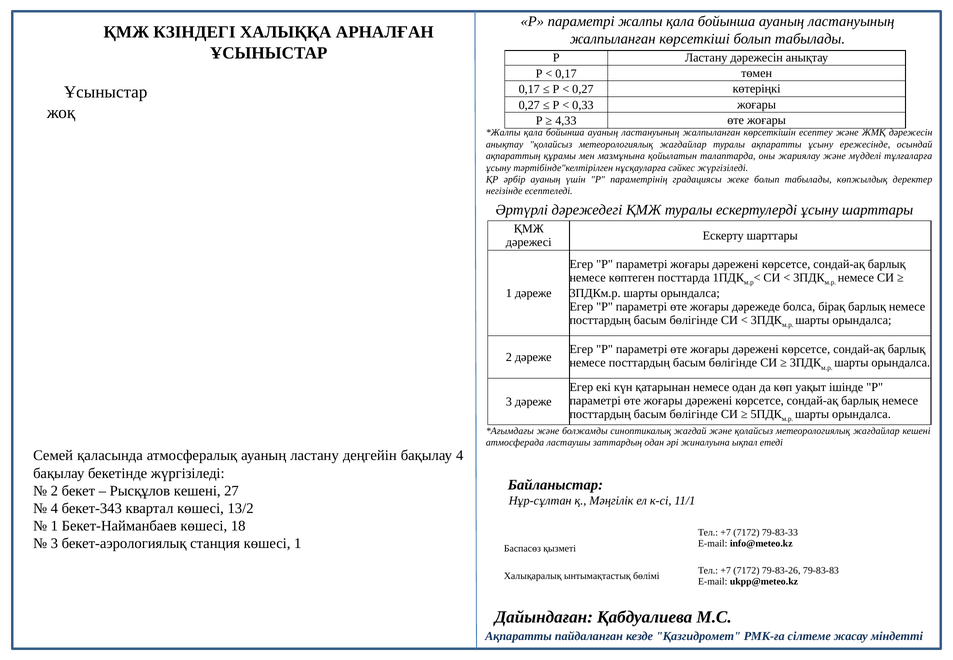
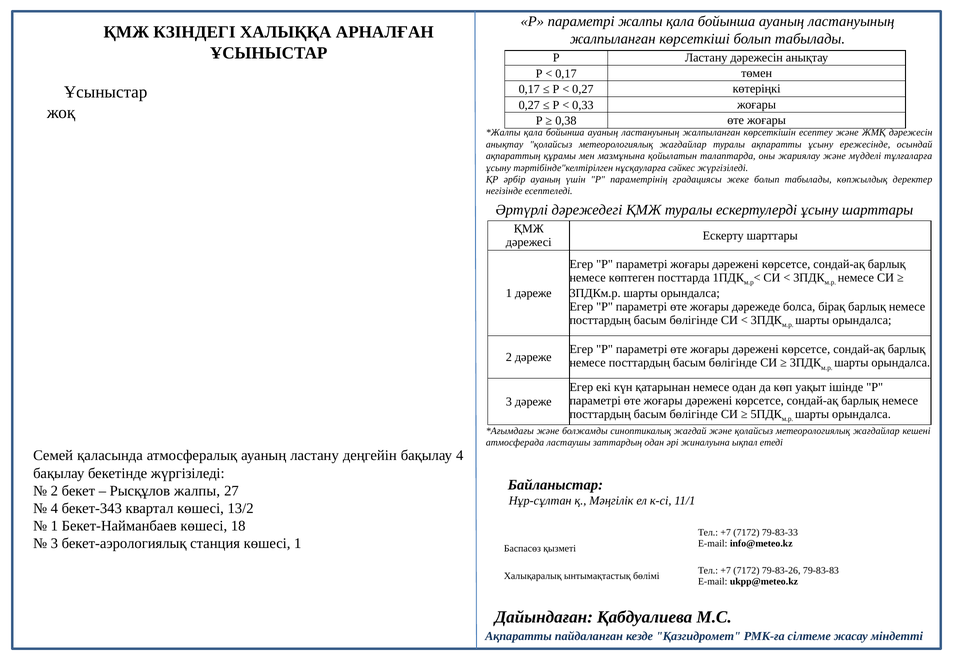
4,33: 4,33 -> 0,38
Рысқұлов кешені: кешені -> жалпы
